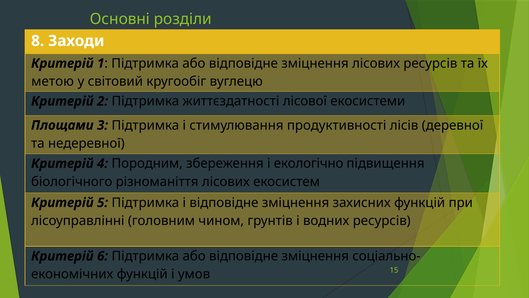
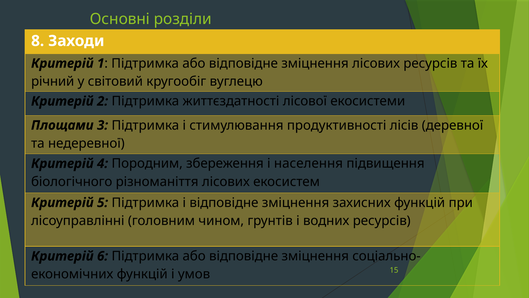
метою: метою -> річний
екологічно: екологічно -> населення
